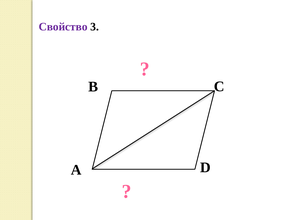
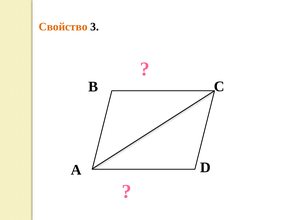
Свойство colour: purple -> orange
